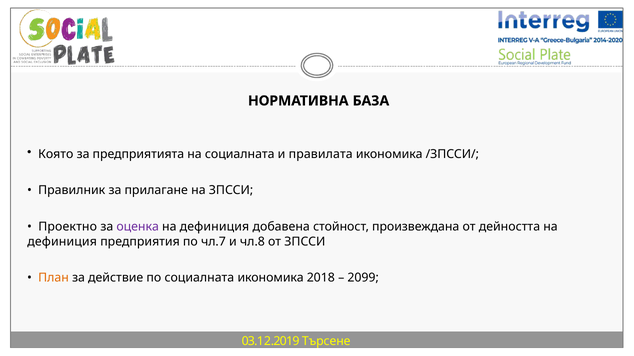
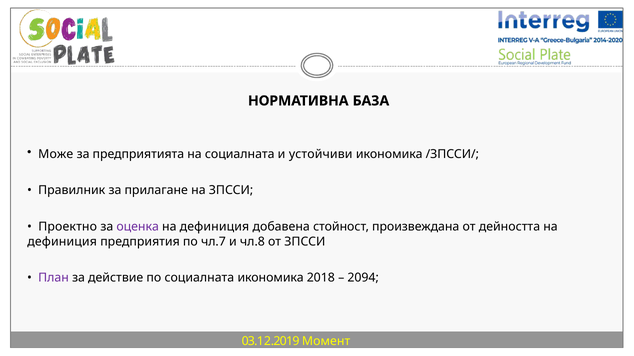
Която: Която -> Може
правилата: правилата -> устойчиви
План colour: orange -> purple
2099: 2099 -> 2094
Търсене: Търсене -> Момент
